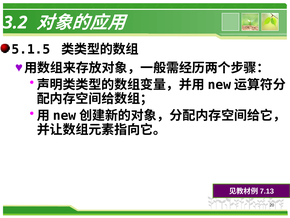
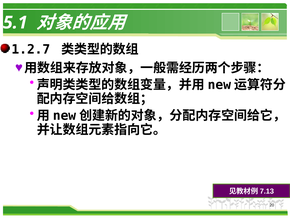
3.2: 3.2 -> 5.1
5.1.5: 5.1.5 -> 1.2.7
